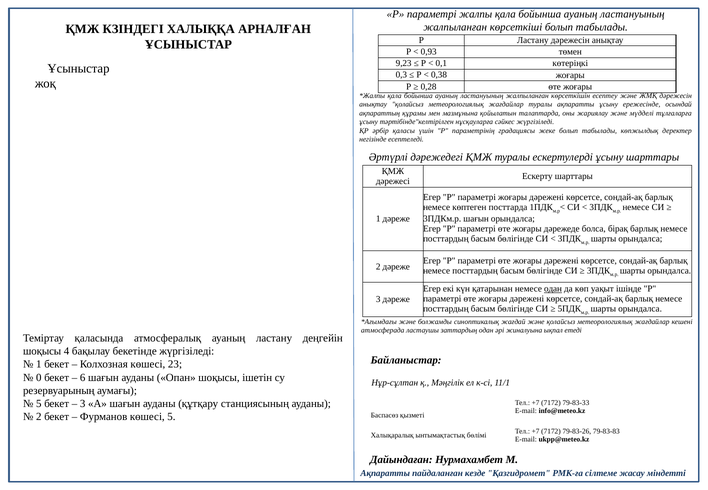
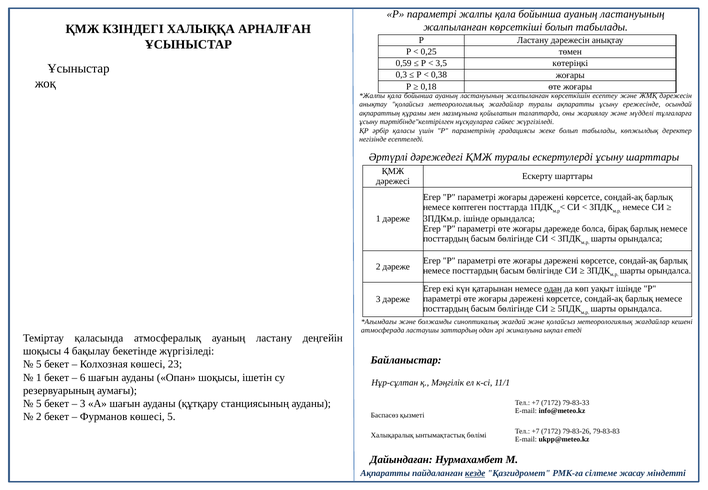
0,93: 0,93 -> 0,25
9,23: 9,23 -> 0,59
0,1: 0,1 -> 3,5
0,28: 0,28 -> 0,18
3ПДКм.р шағын: шағын -> ішінде
1 at (39, 364): 1 -> 5
0 at (39, 378): 0 -> 1
кезде underline: none -> present
